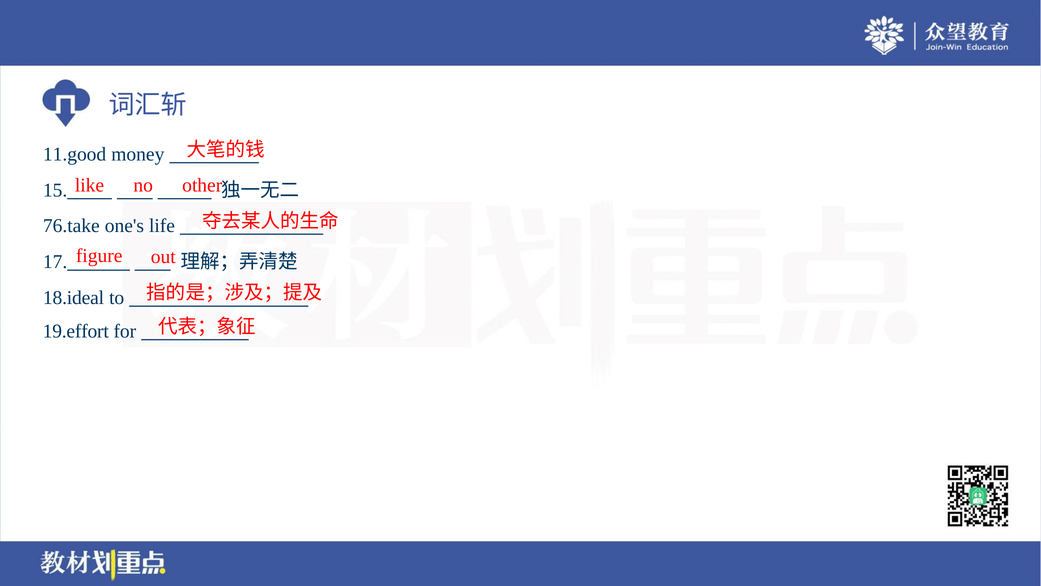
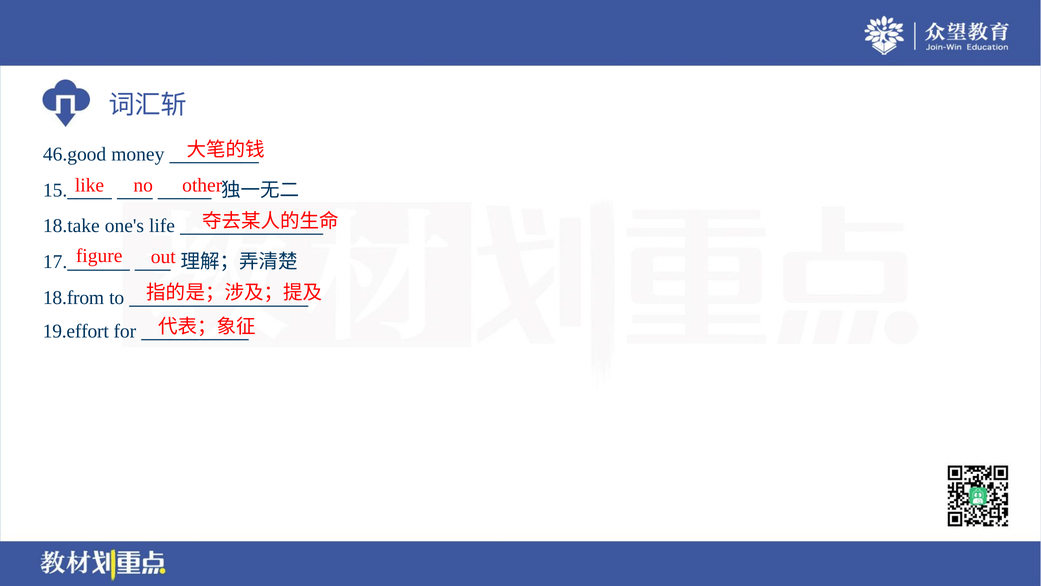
11.good: 11.good -> 46.good
76.take: 76.take -> 18.take
18.ideal: 18.ideal -> 18.from
